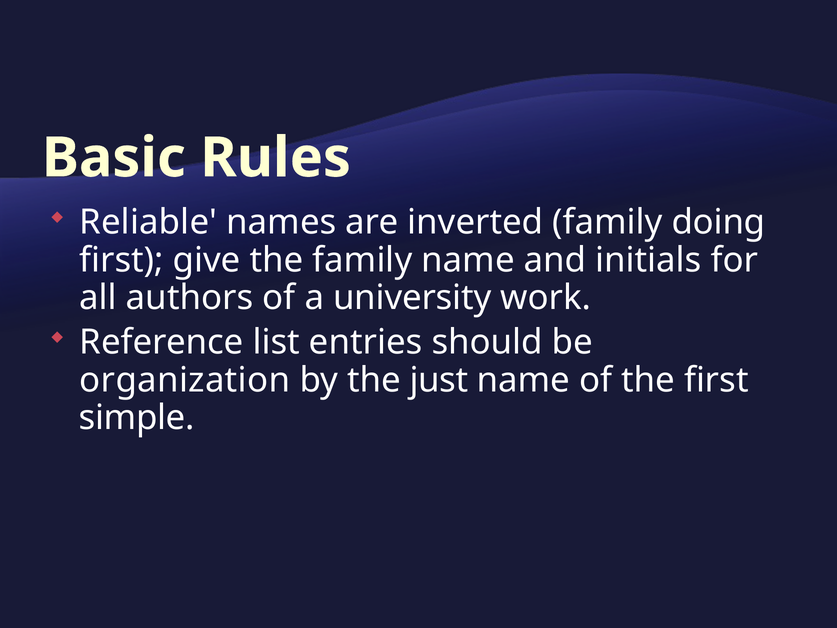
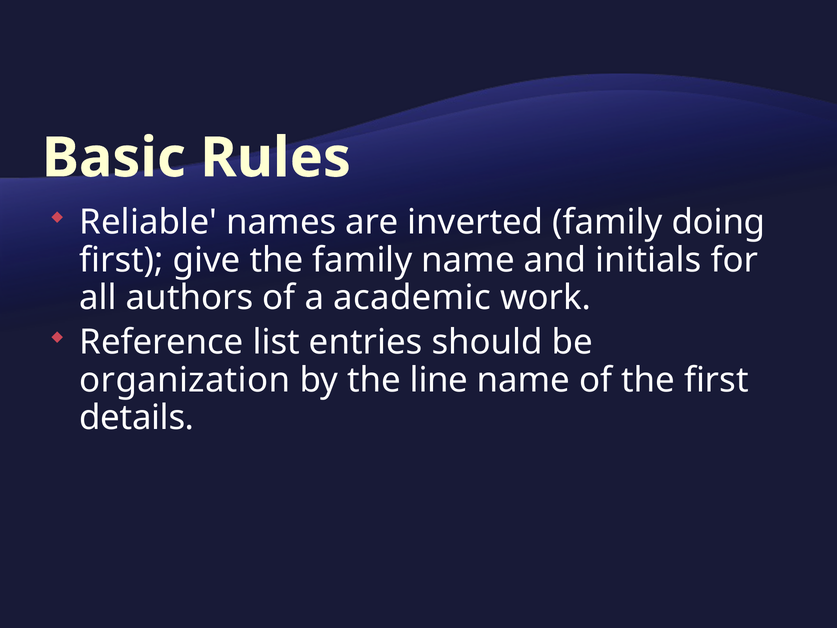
university: university -> academic
just: just -> line
simple: simple -> details
